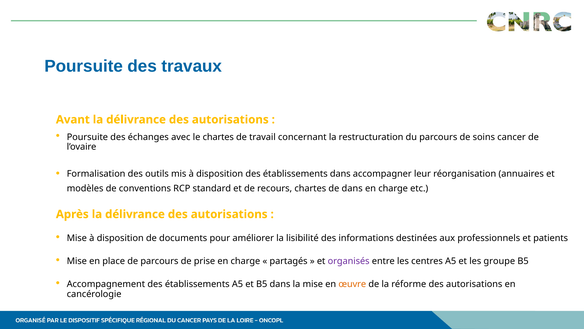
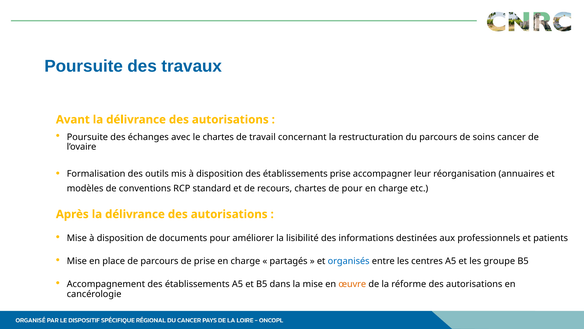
établissements dans: dans -> prise
de dans: dans -> pour
organisés colour: purple -> blue
